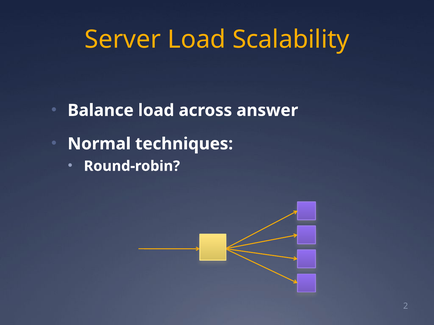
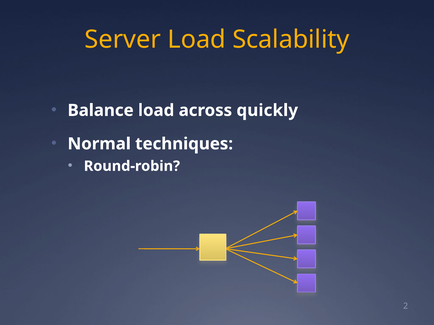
answer: answer -> quickly
